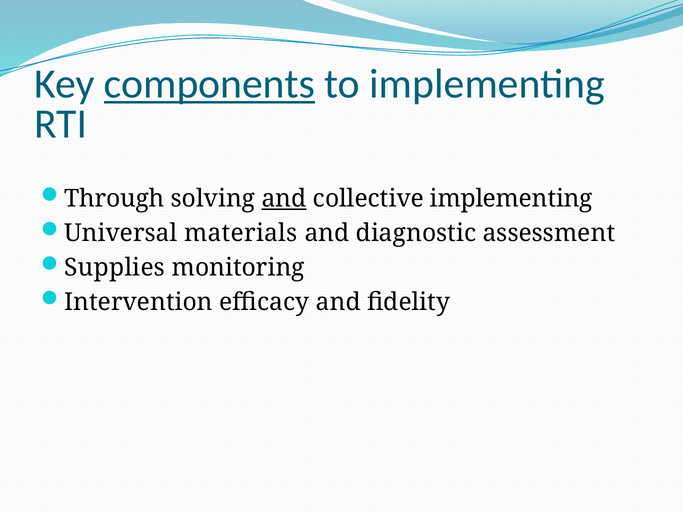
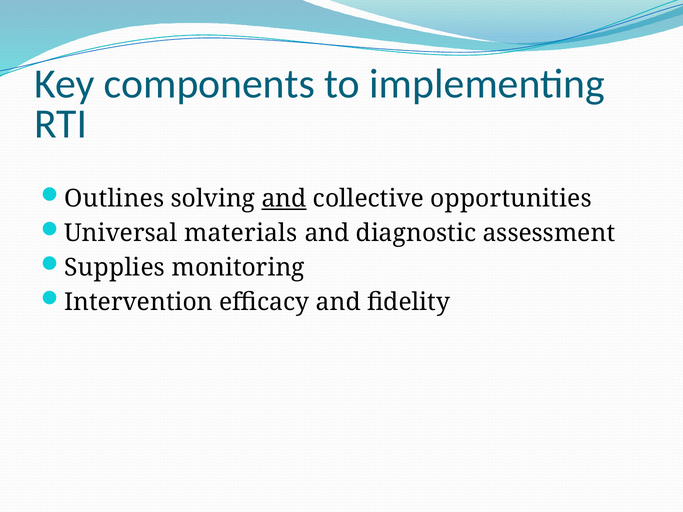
components underline: present -> none
Through: Through -> Outlines
collective implementing: implementing -> opportunities
